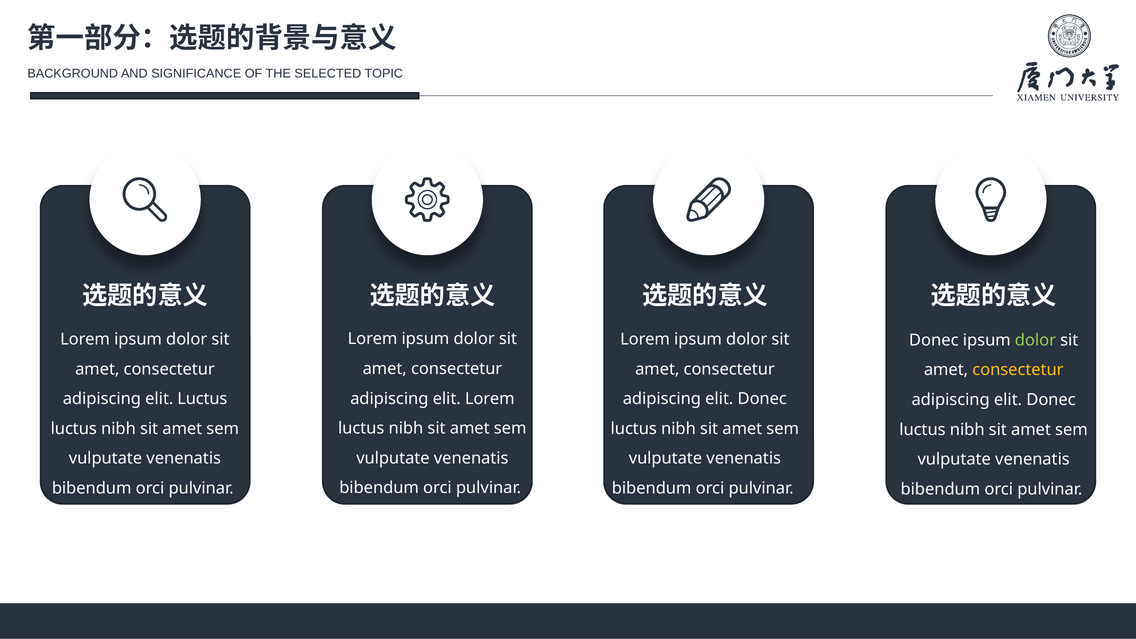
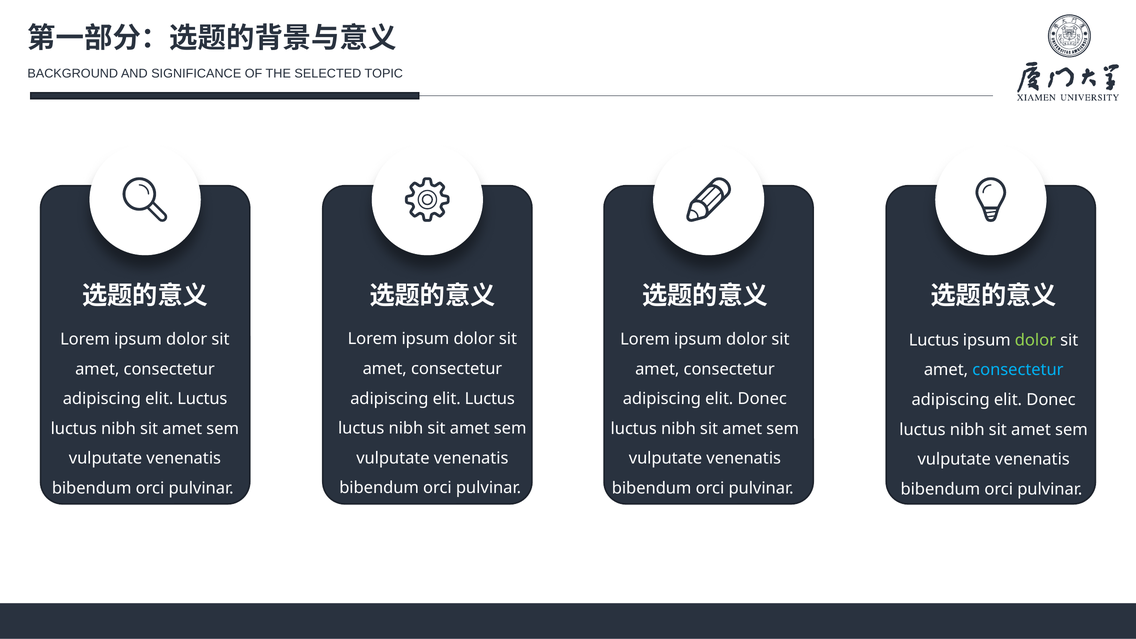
Donec at (934, 340): Donec -> Luctus
consectetur at (1018, 370) colour: yellow -> light blue
Lorem at (490, 399): Lorem -> Luctus
